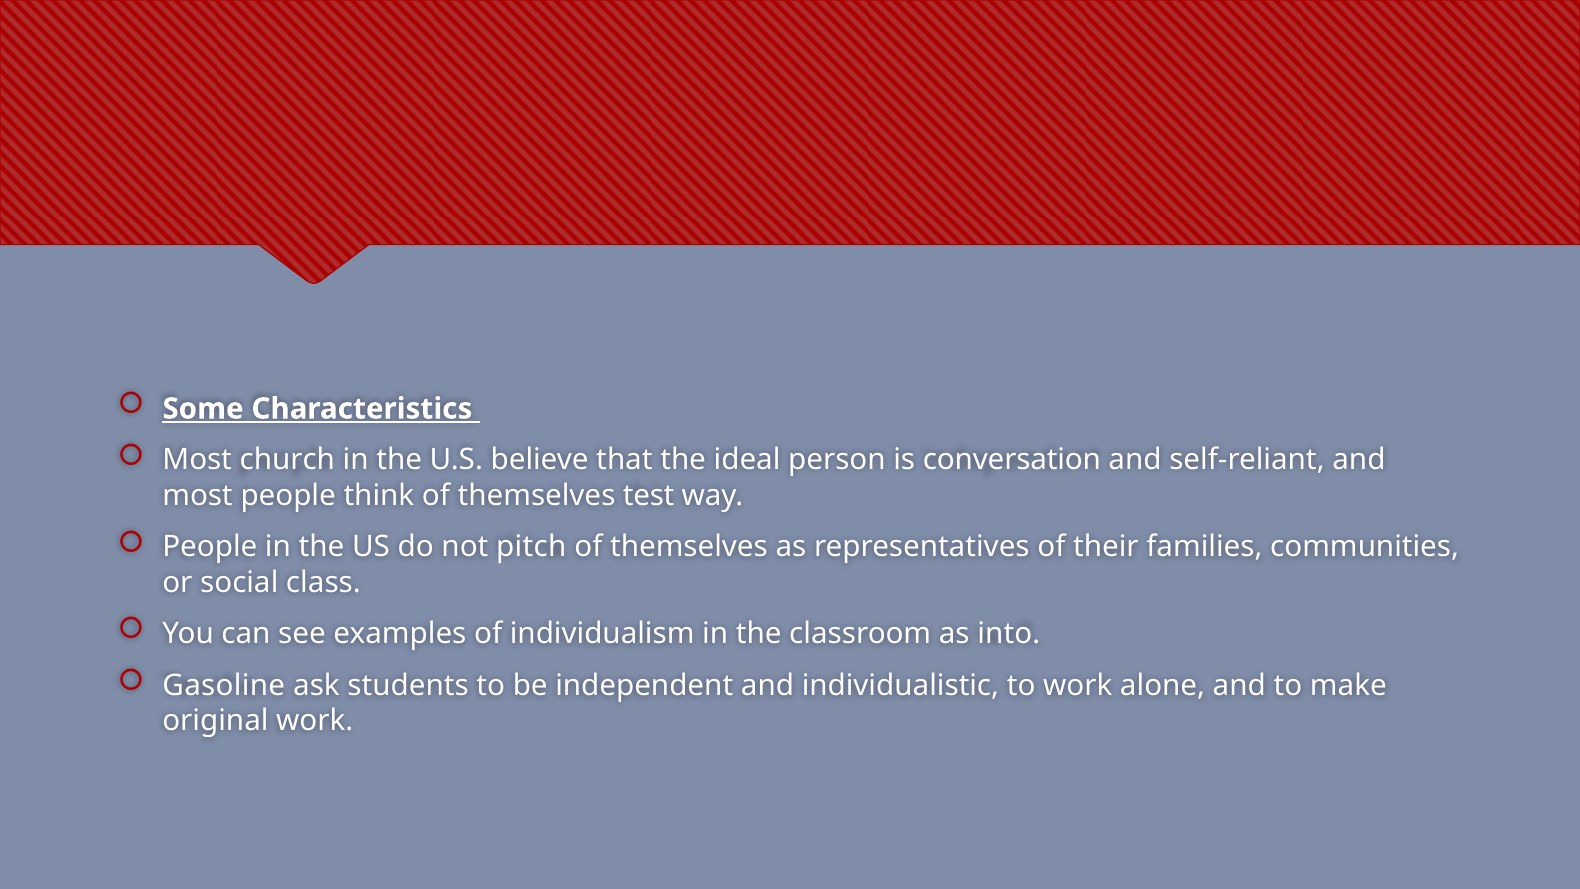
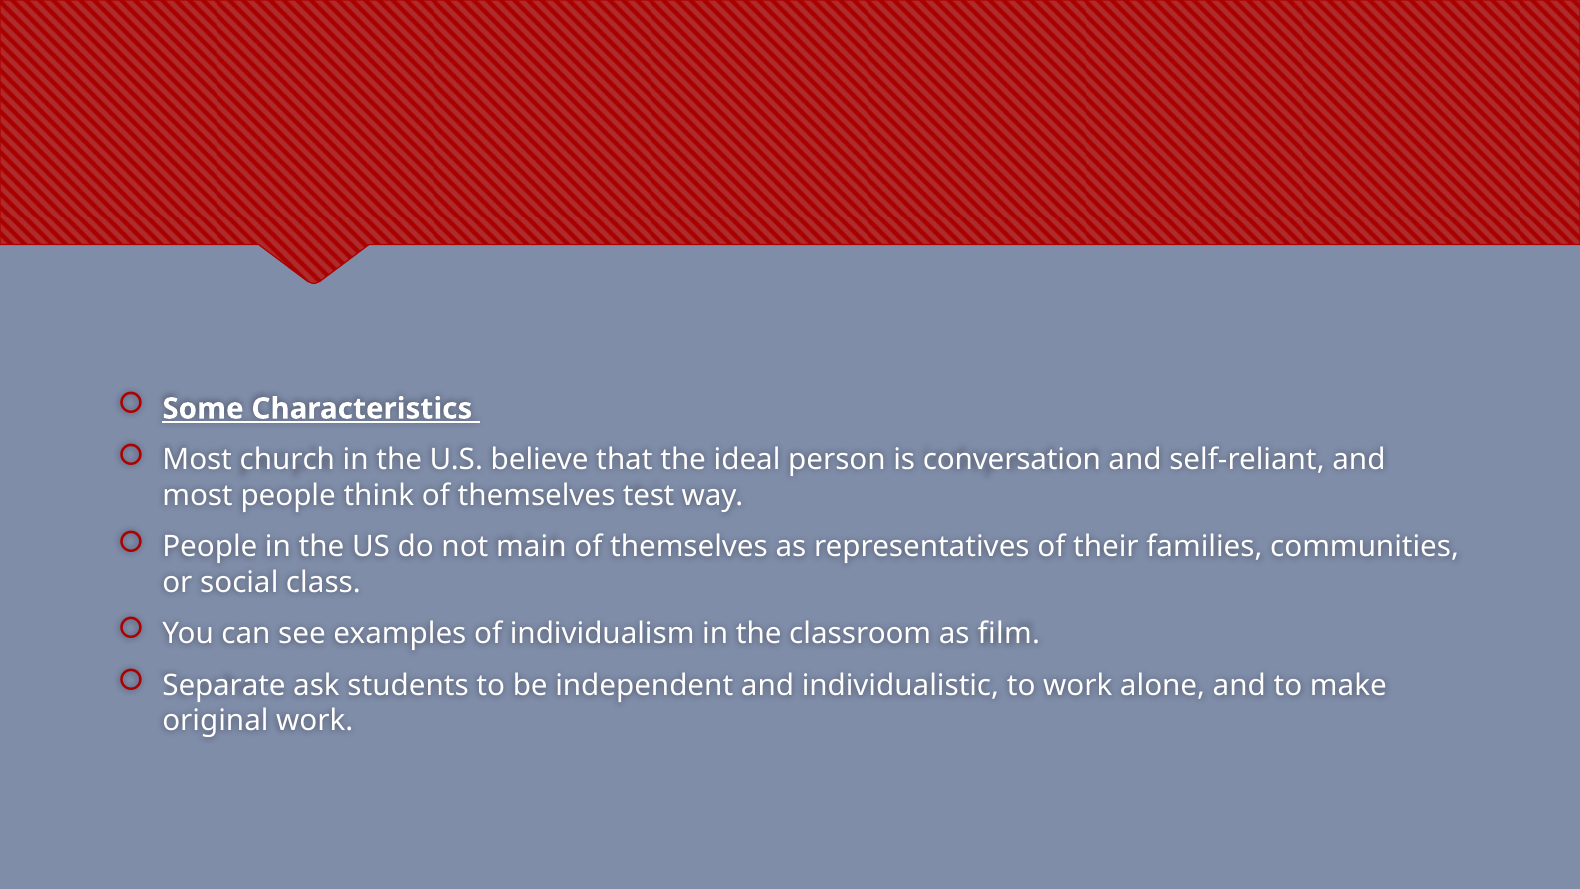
pitch: pitch -> main
into: into -> film
Gasoline: Gasoline -> Separate
